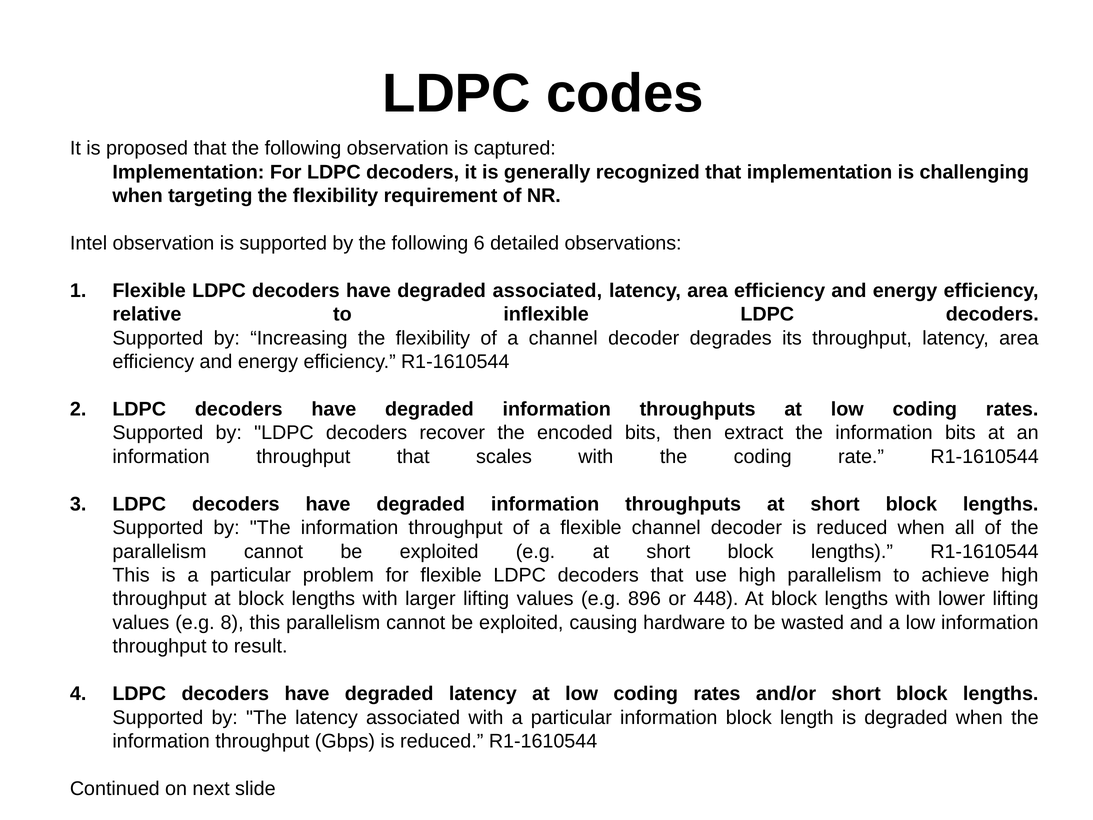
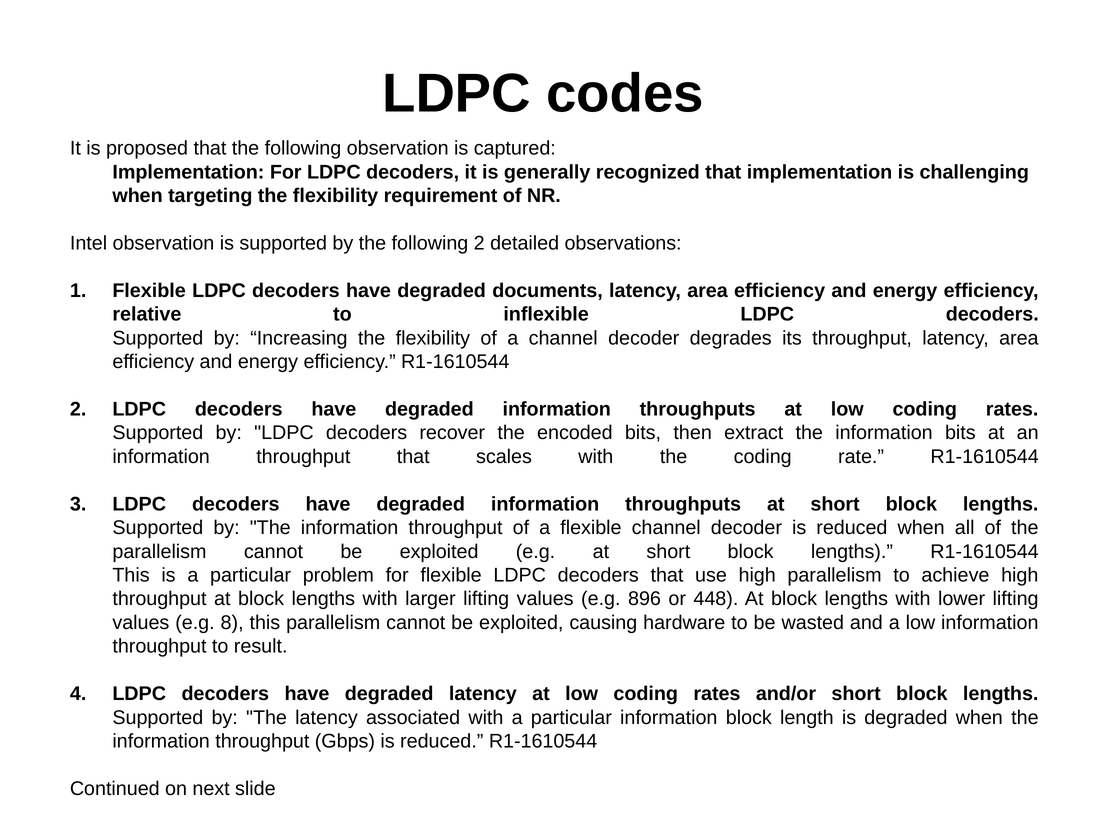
following 6: 6 -> 2
degraded associated: associated -> documents
